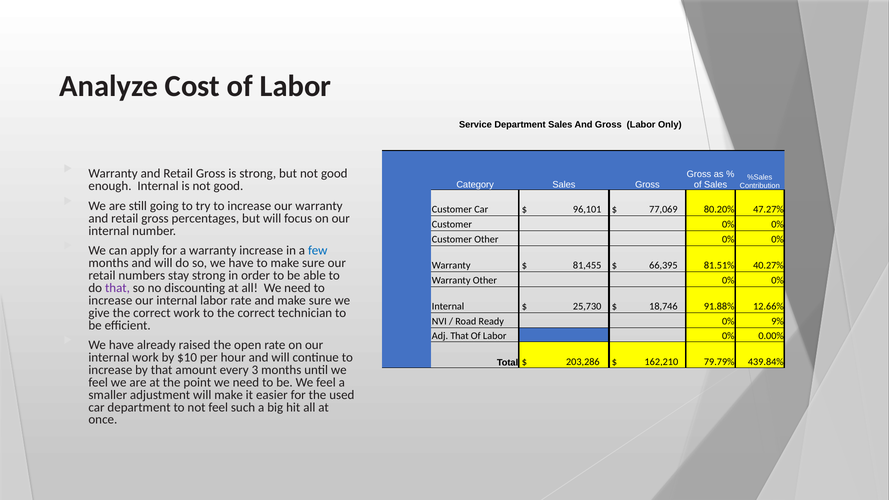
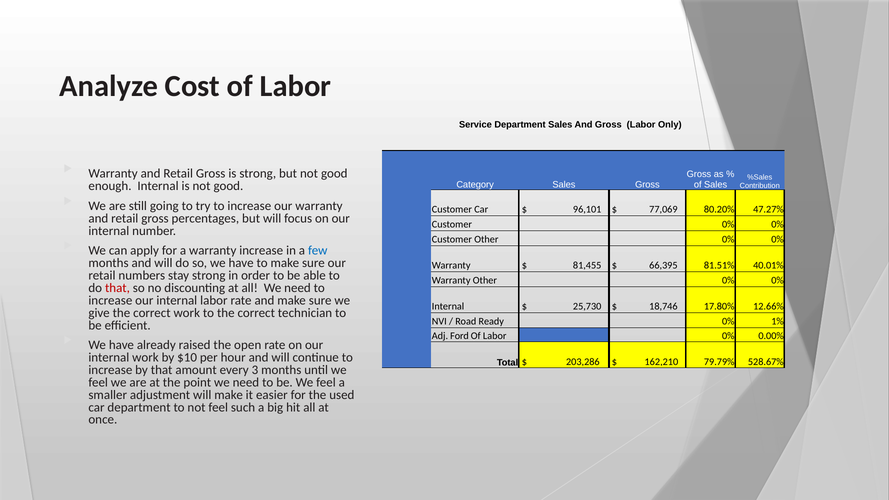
40.27%: 40.27% -> 40.01%
that at (117, 288) colour: purple -> red
91.88%: 91.88% -> 17.80%
9%: 9% -> 1%
Adj That: That -> Ford
439.84%: 439.84% -> 528.67%
